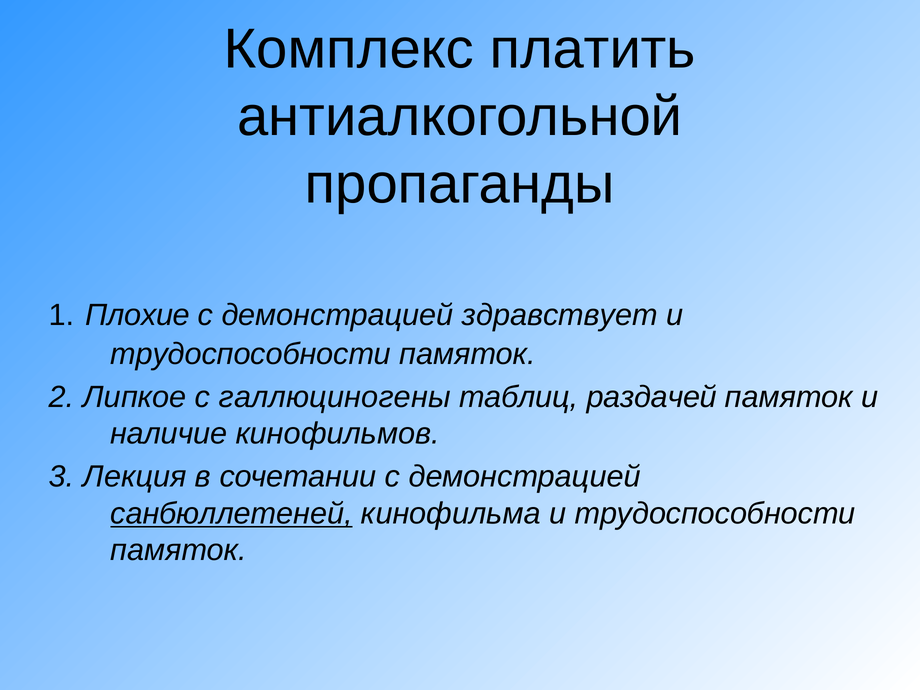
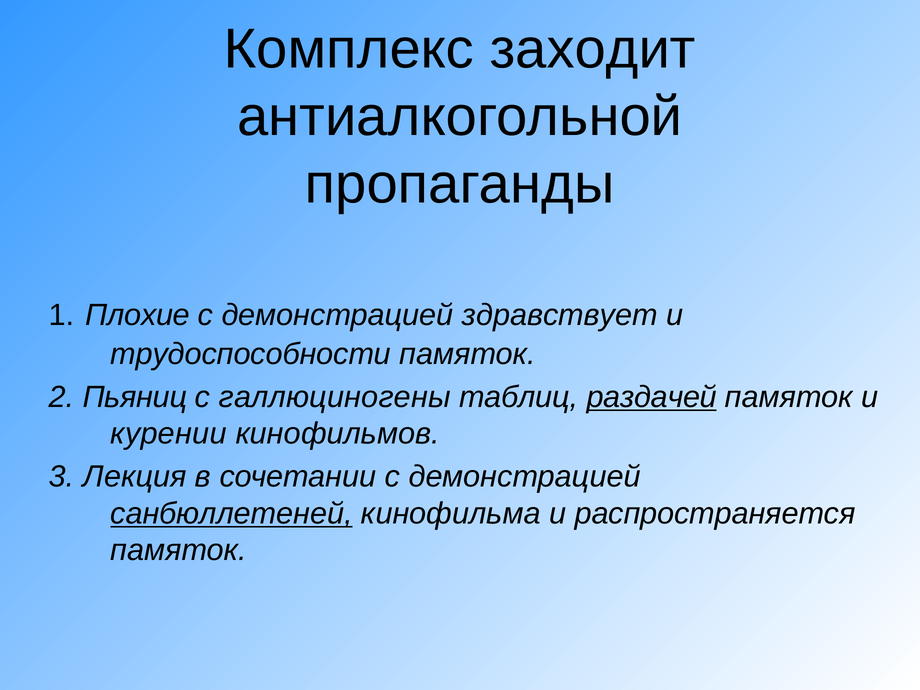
платить: платить -> заходит
Липкое: Липкое -> Пьяниц
раздачей underline: none -> present
наличие: наличие -> курении
кинофильма и трудоспособности: трудоспособности -> распространяется
